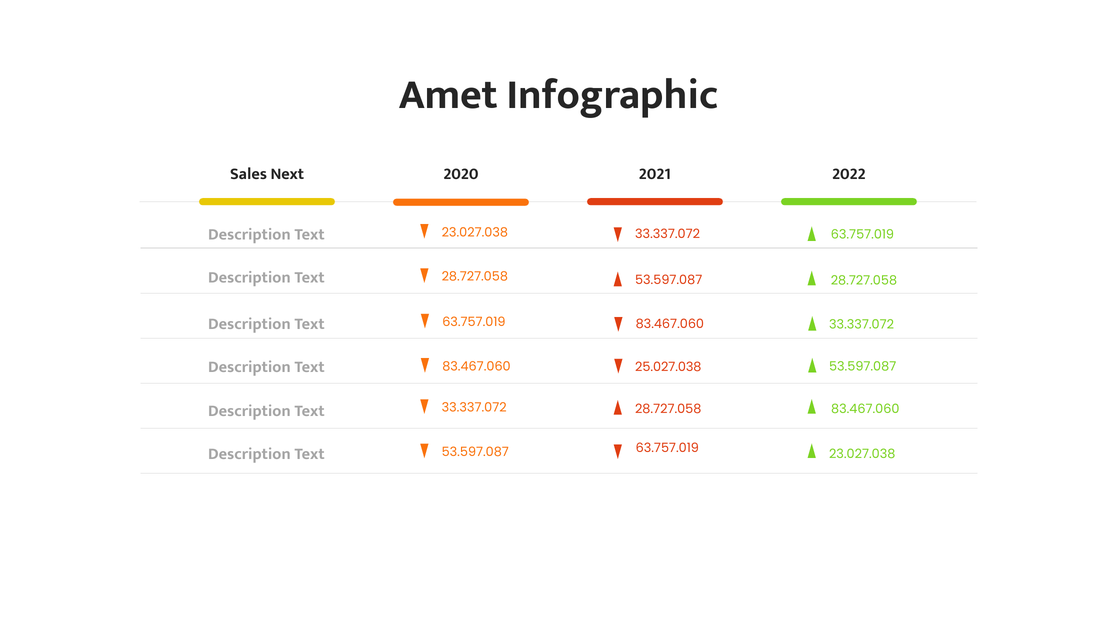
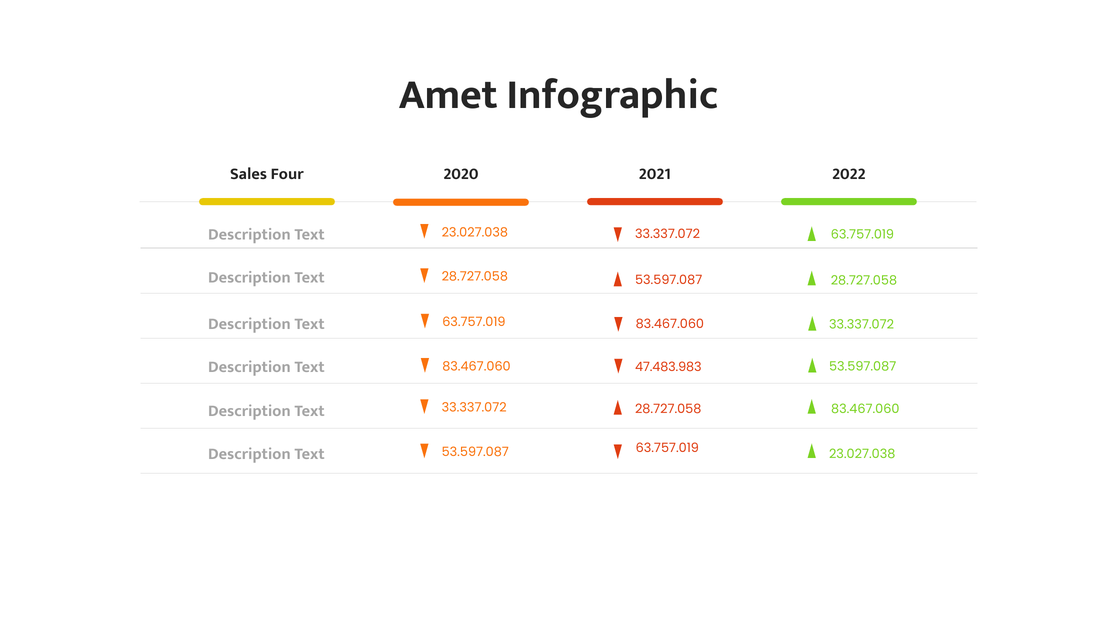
Next: Next -> Four
25.027.038: 25.027.038 -> 47.483.983
